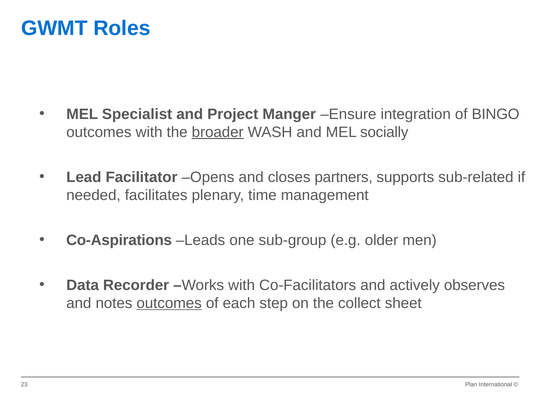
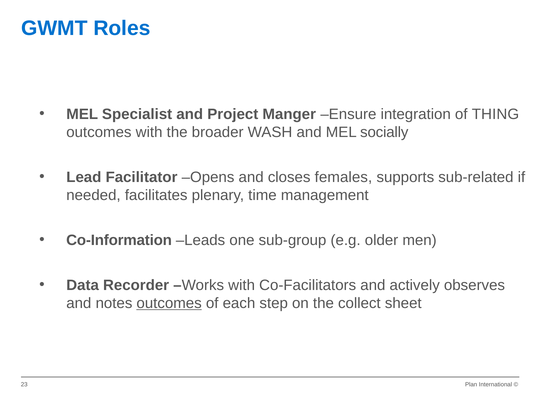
BINGO: BINGO -> THING
broader underline: present -> none
partners: partners -> females
Co-Aspirations: Co-Aspirations -> Co-Information
